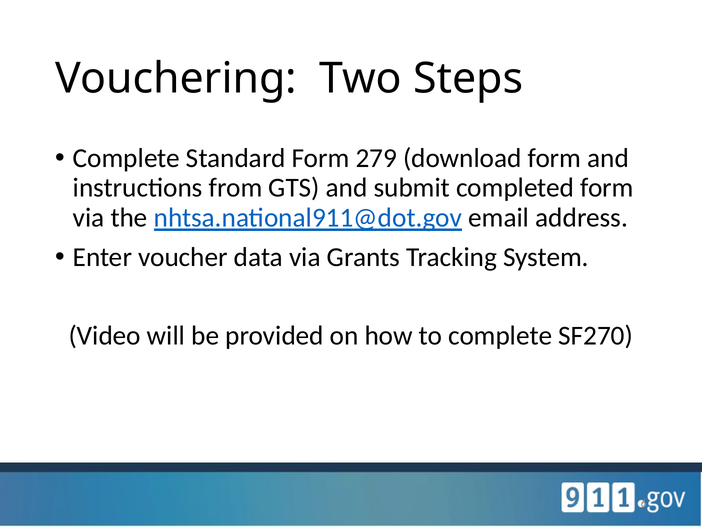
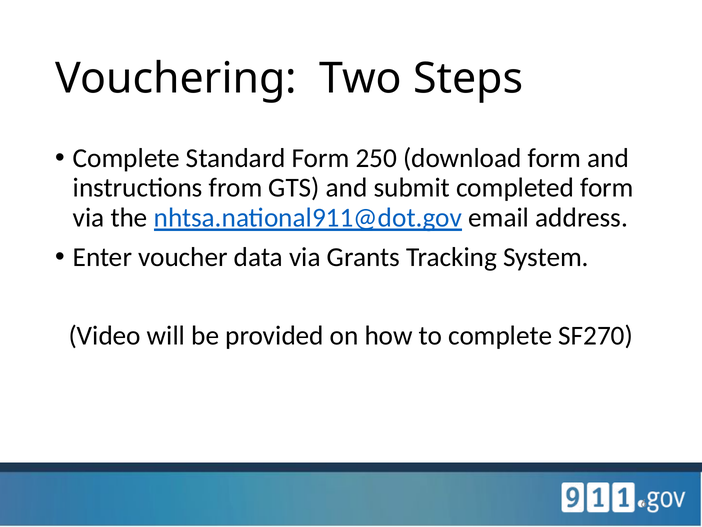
279: 279 -> 250
